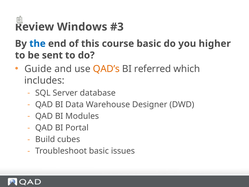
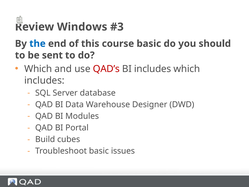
higher: higher -> should
Guide at (38, 69): Guide -> Which
QAD’s colour: orange -> red
BI referred: referred -> includes
